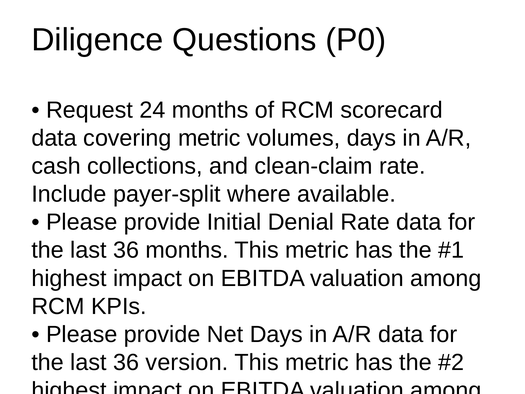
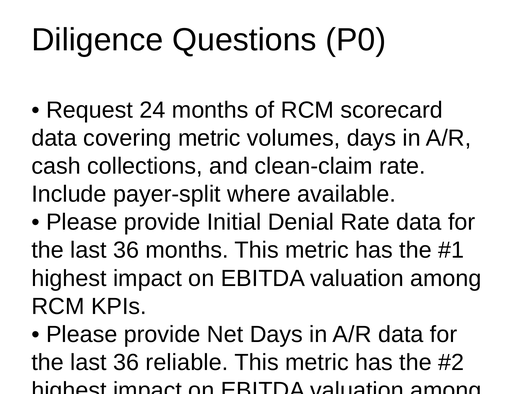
version: version -> reliable
